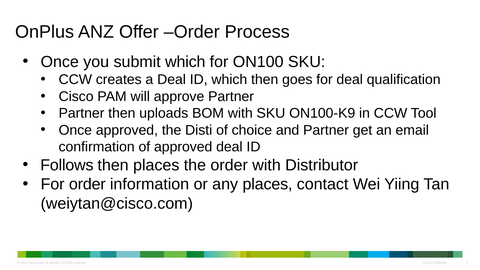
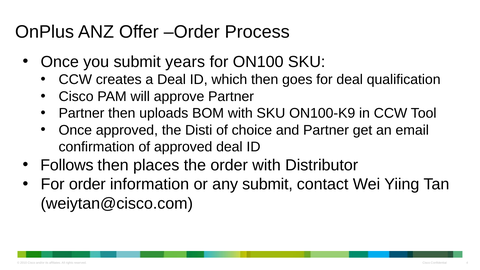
submit which: which -> years
any places: places -> submit
